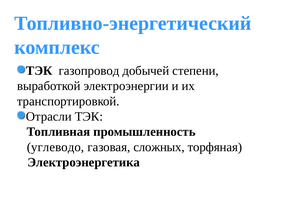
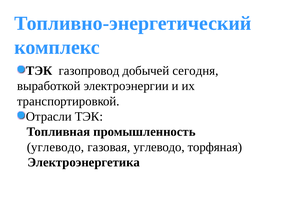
степени: степени -> сегодня
газовая сложных: сложных -> углеводо
